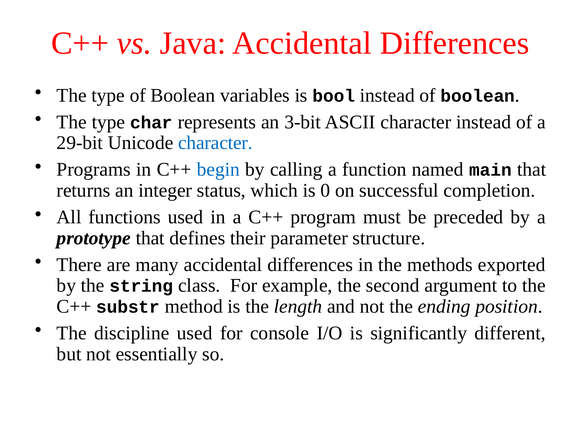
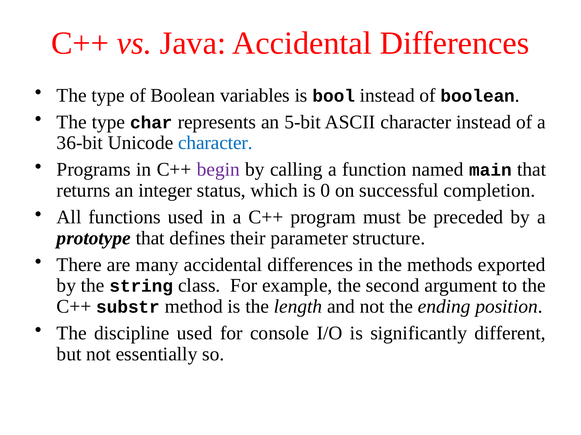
3-bit: 3-bit -> 5-bit
29-bit: 29-bit -> 36-bit
begin colour: blue -> purple
